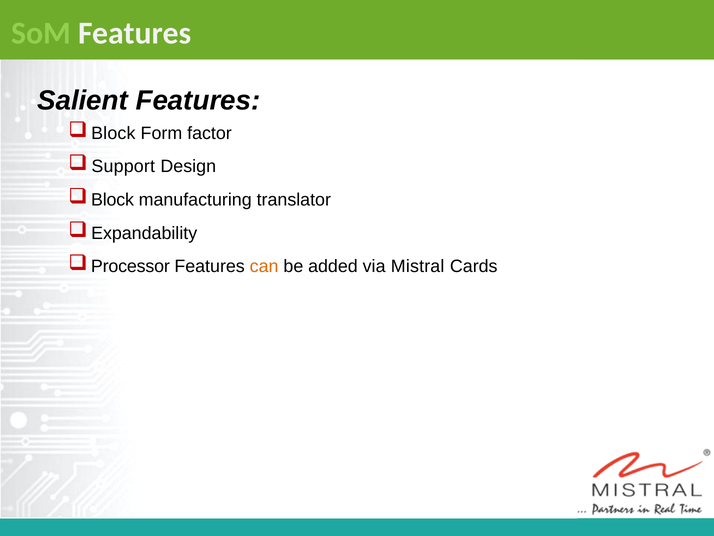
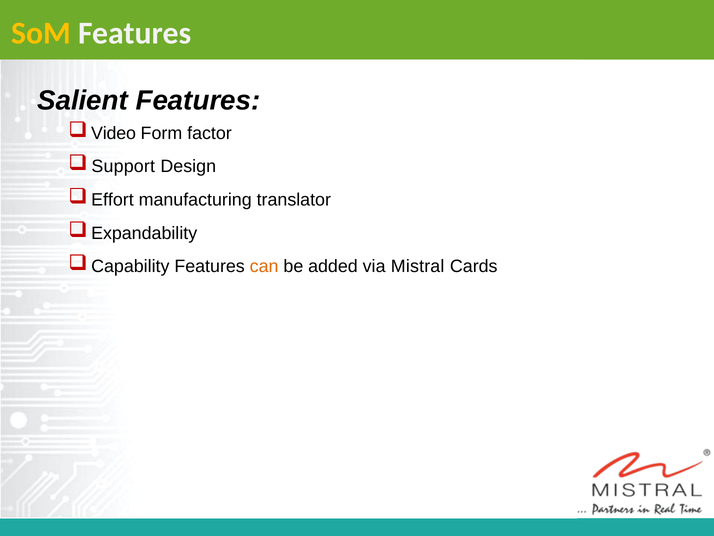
SoM colour: light green -> yellow
Block at (113, 133): Block -> Video
Block at (113, 200): Block -> Effort
Processor: Processor -> Capability
